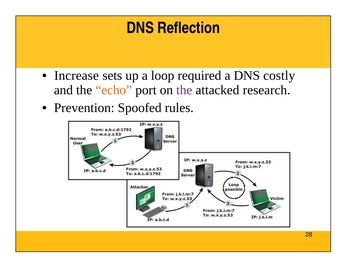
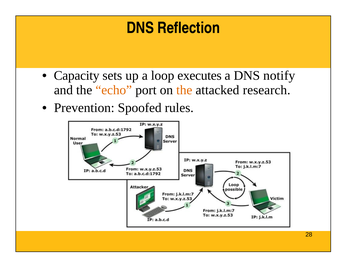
Increase: Increase -> Capacity
required: required -> executes
costly: costly -> notify
the at (184, 90) colour: purple -> orange
